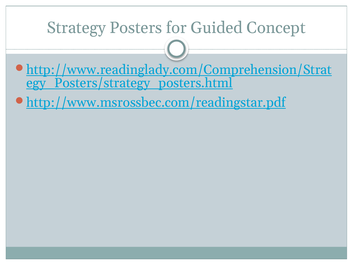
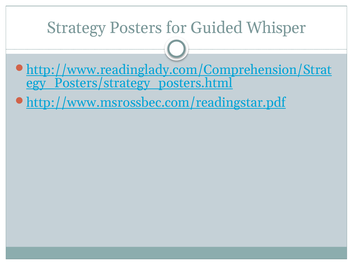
Concept: Concept -> Whisper
